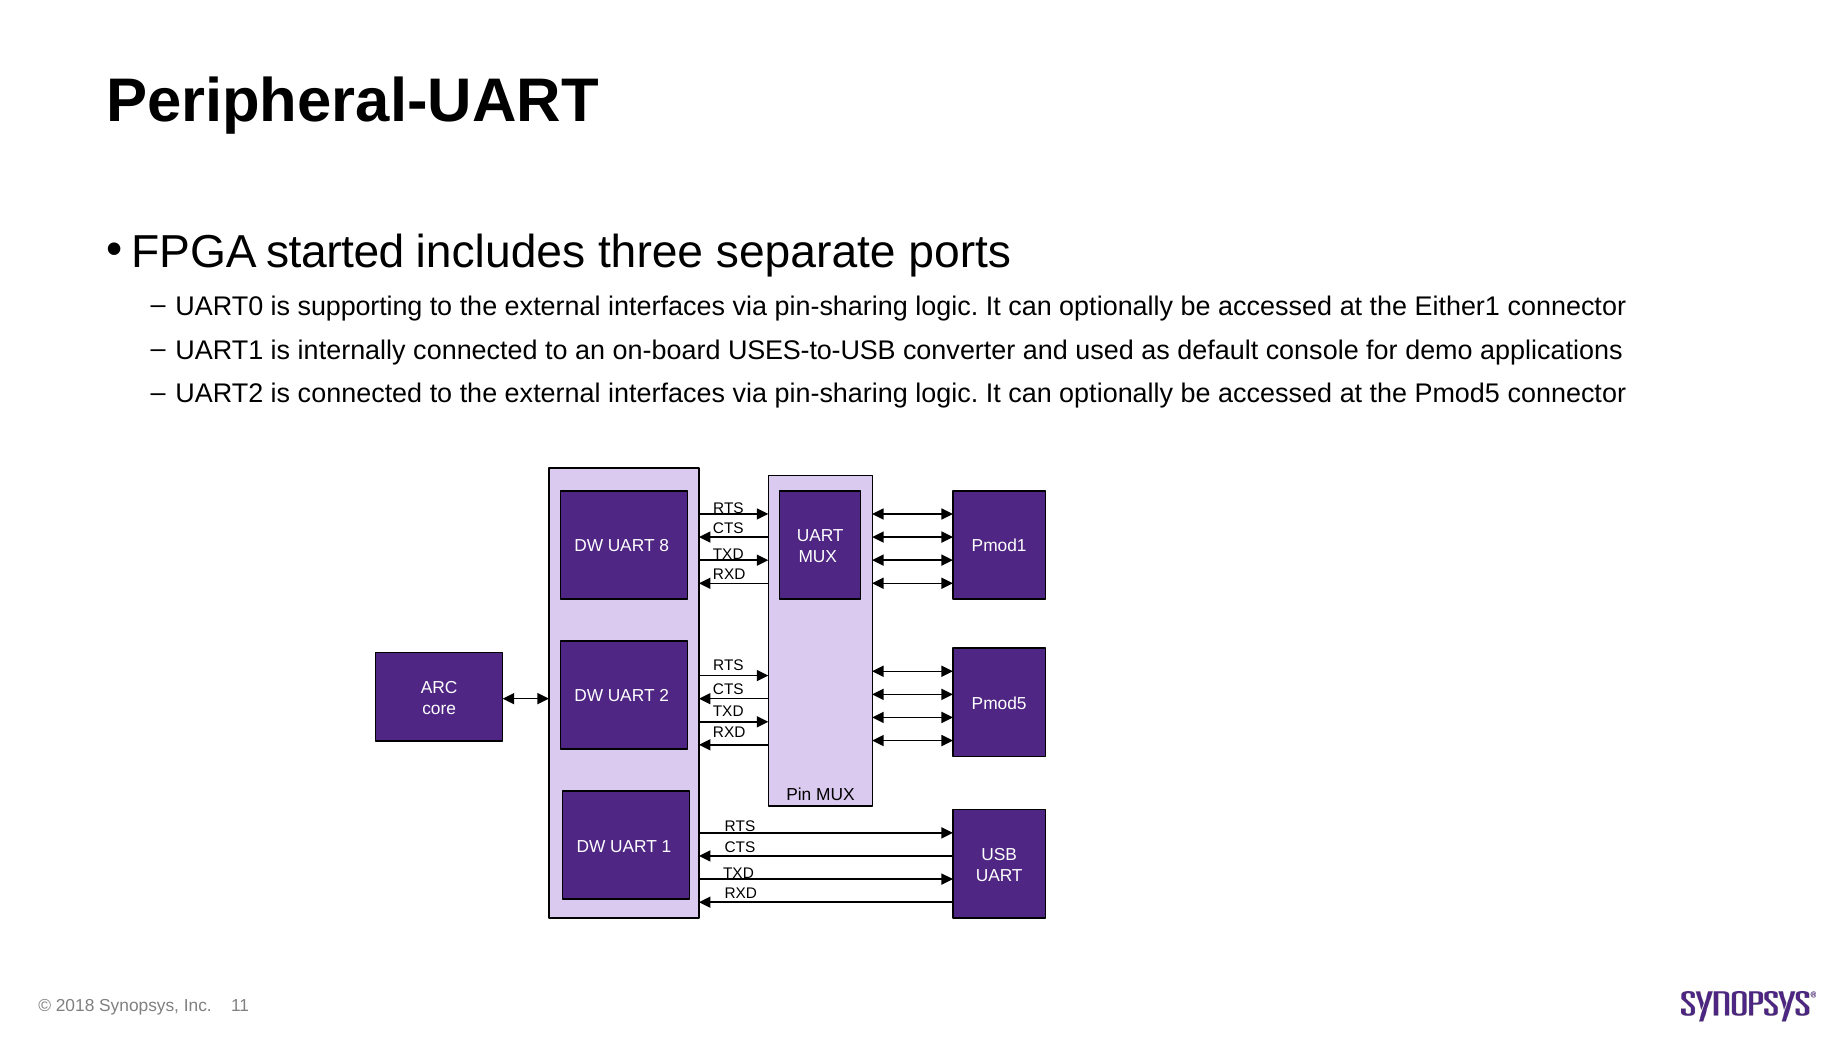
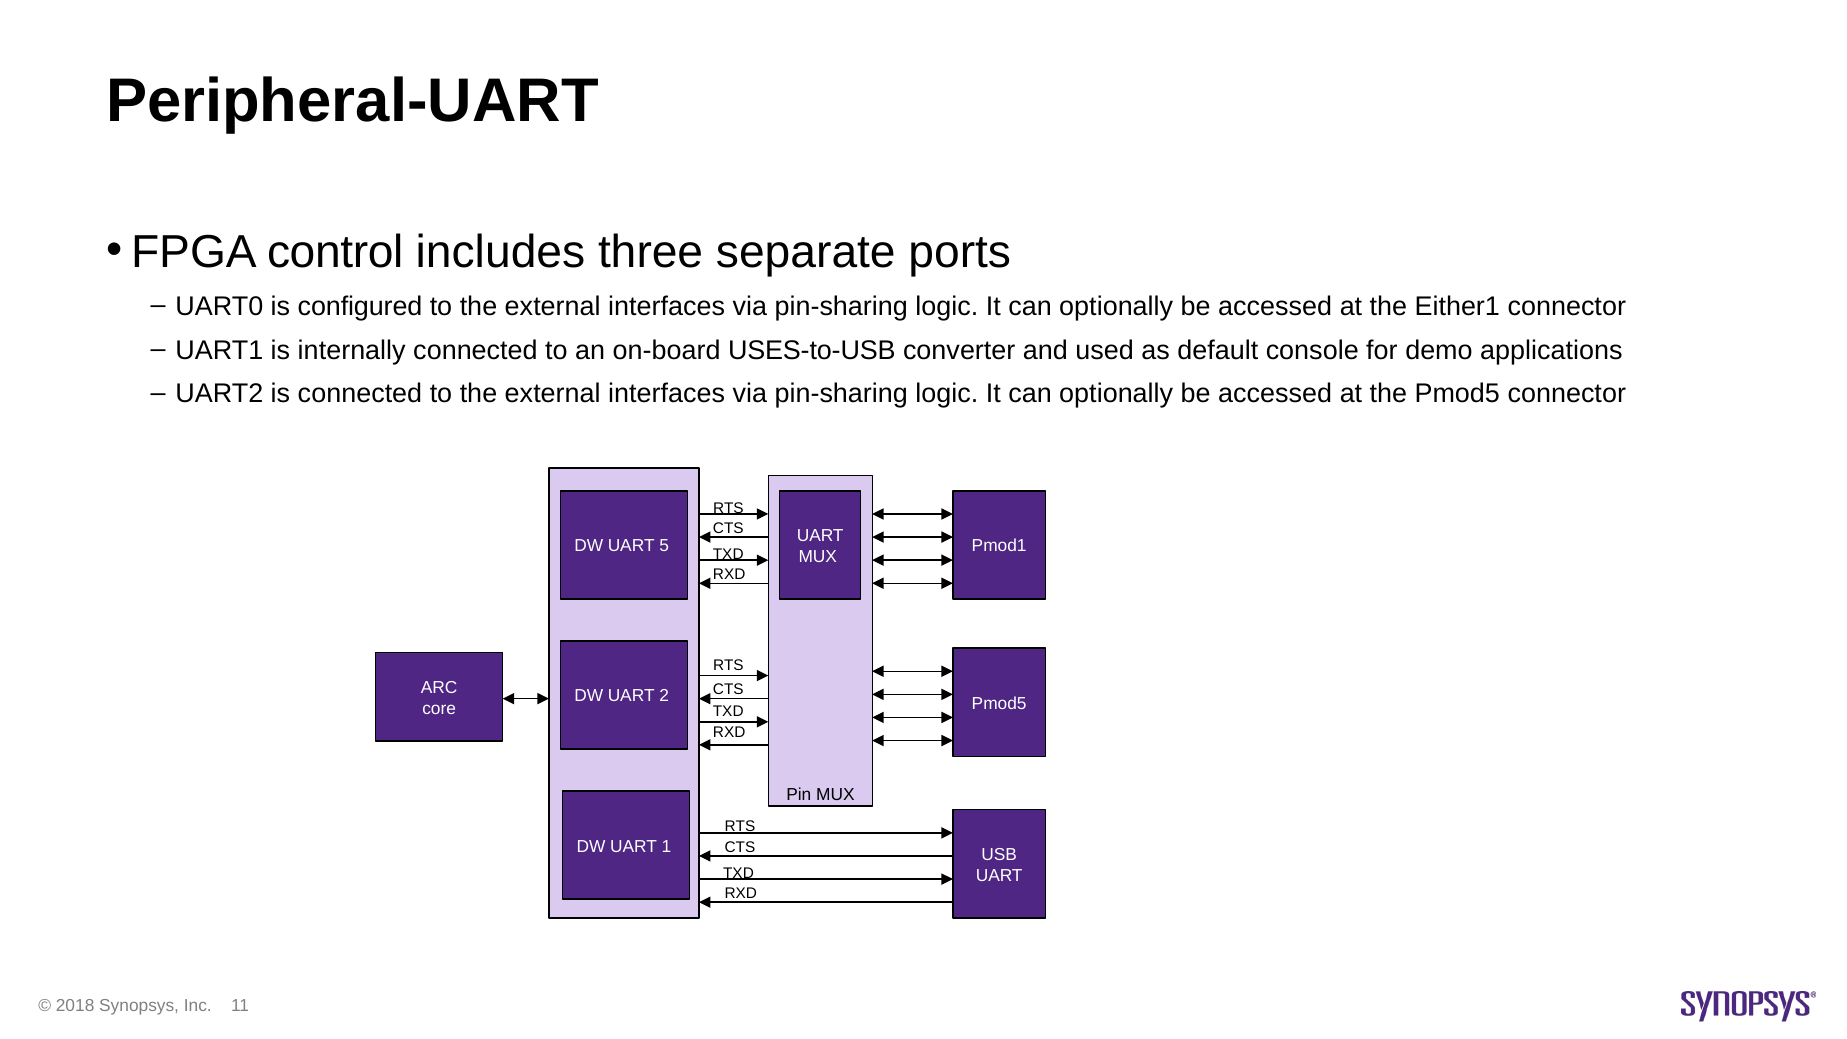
started: started -> control
supporting: supporting -> configured
8: 8 -> 5
